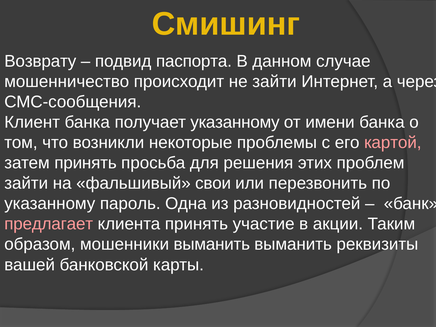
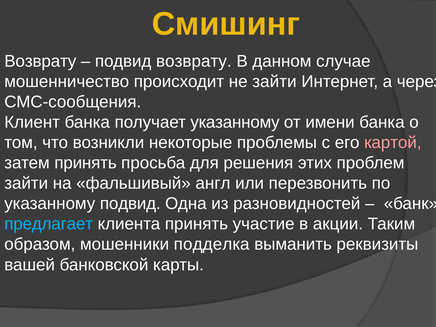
подвид паспорта: паспорта -> возврату
свои: свои -> англ
указанному пароль: пароль -> подвид
предлагает colour: pink -> light blue
мошенники выманить: выманить -> подделка
